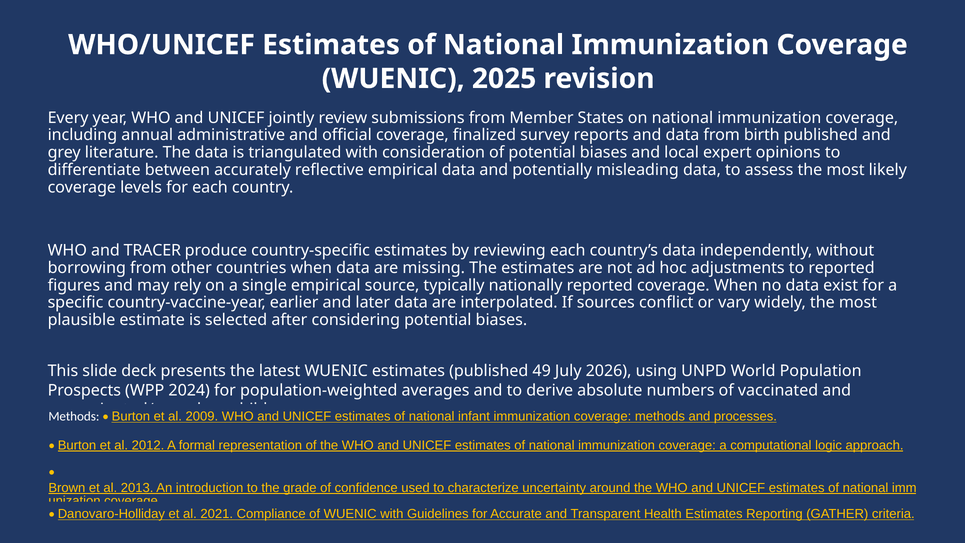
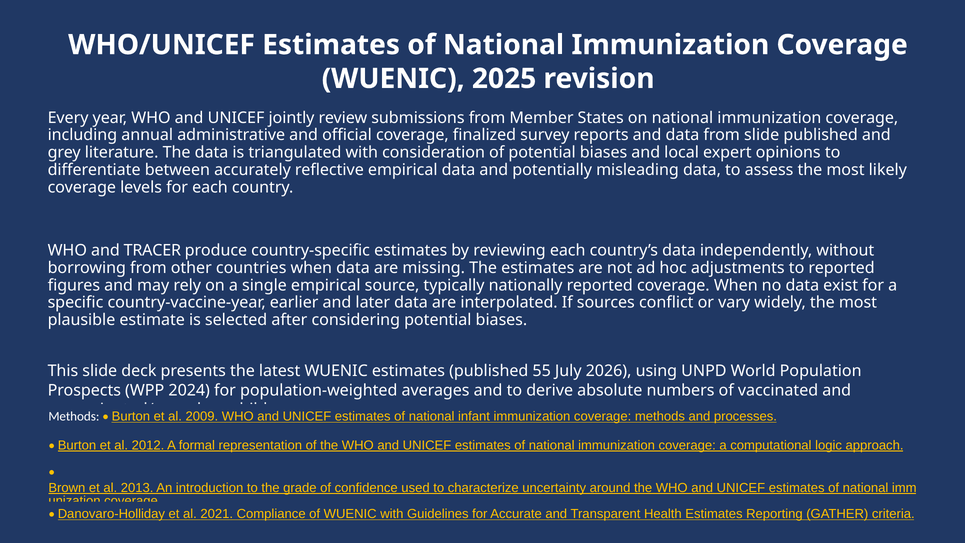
from birth: birth -> slide
49: 49 -> 55
